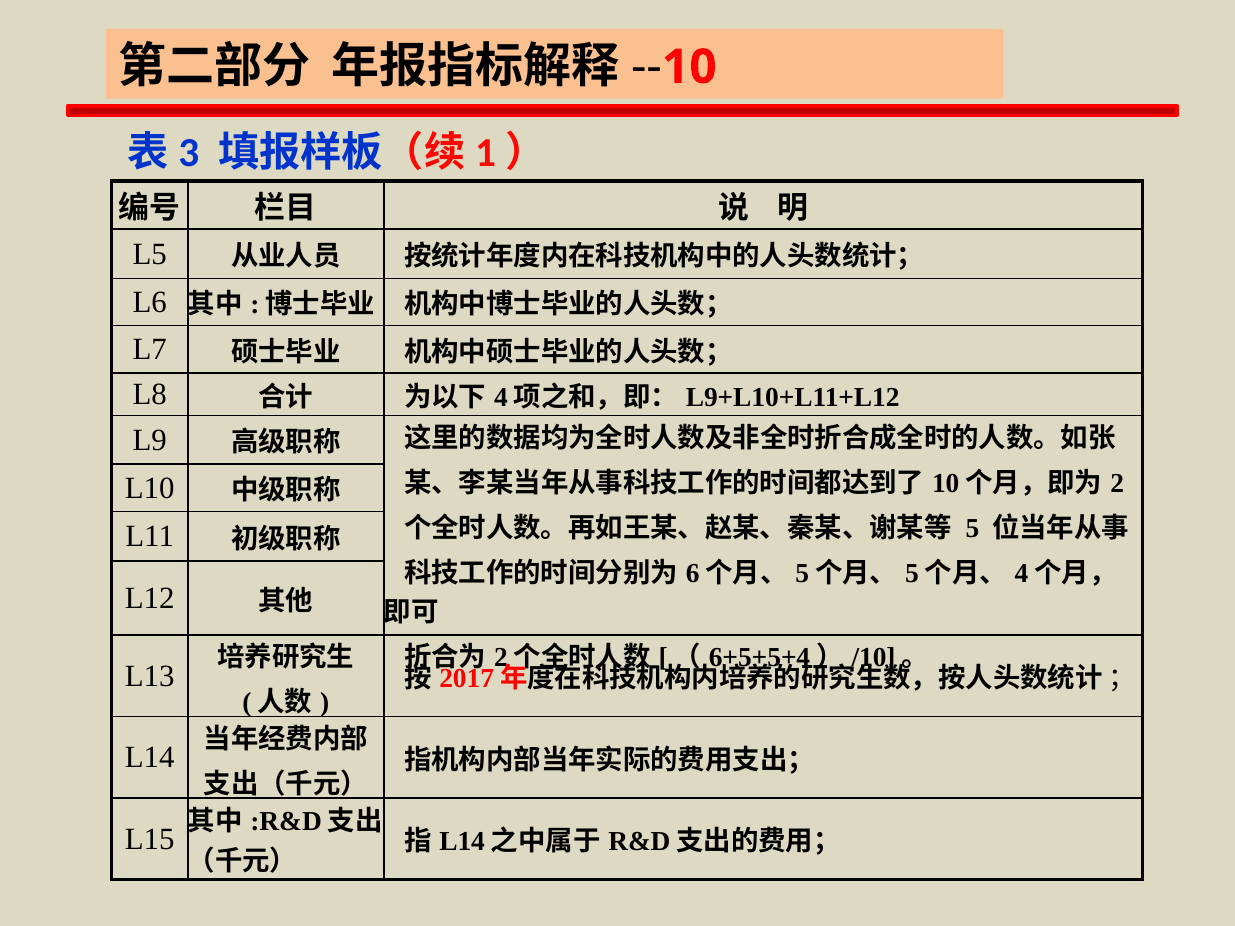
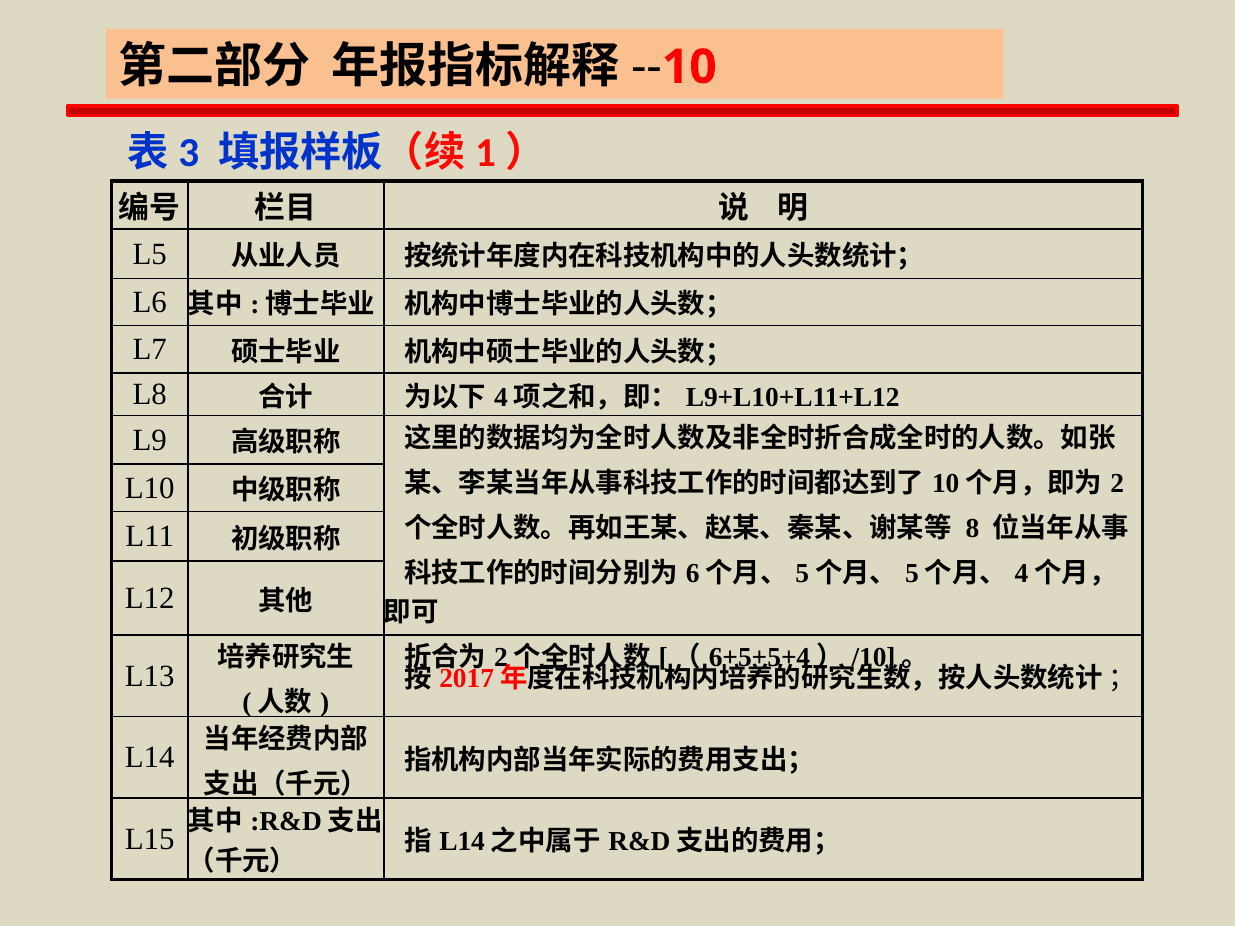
5: 5 -> 8
